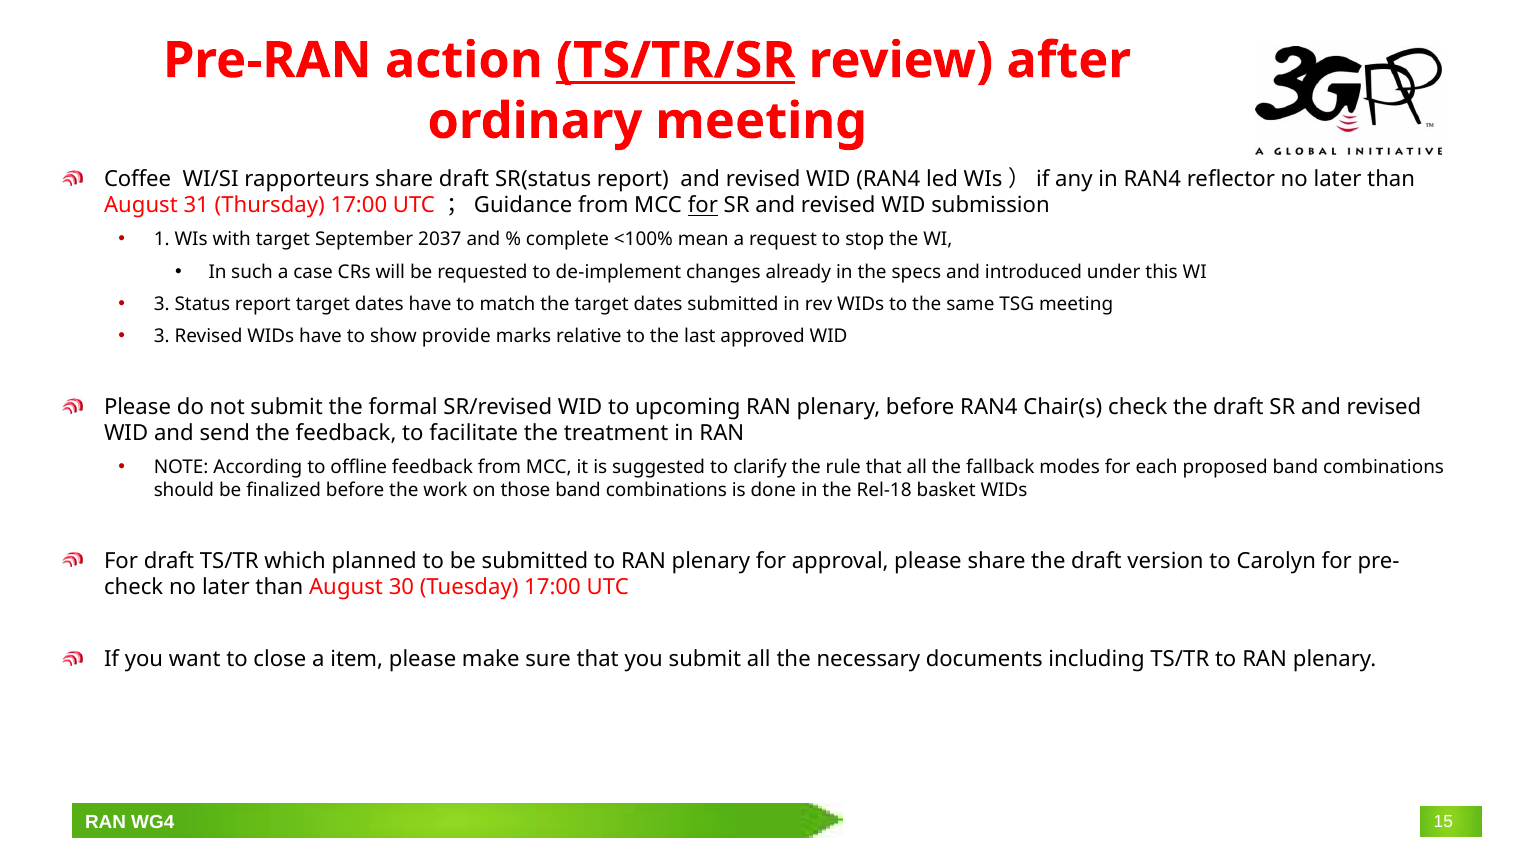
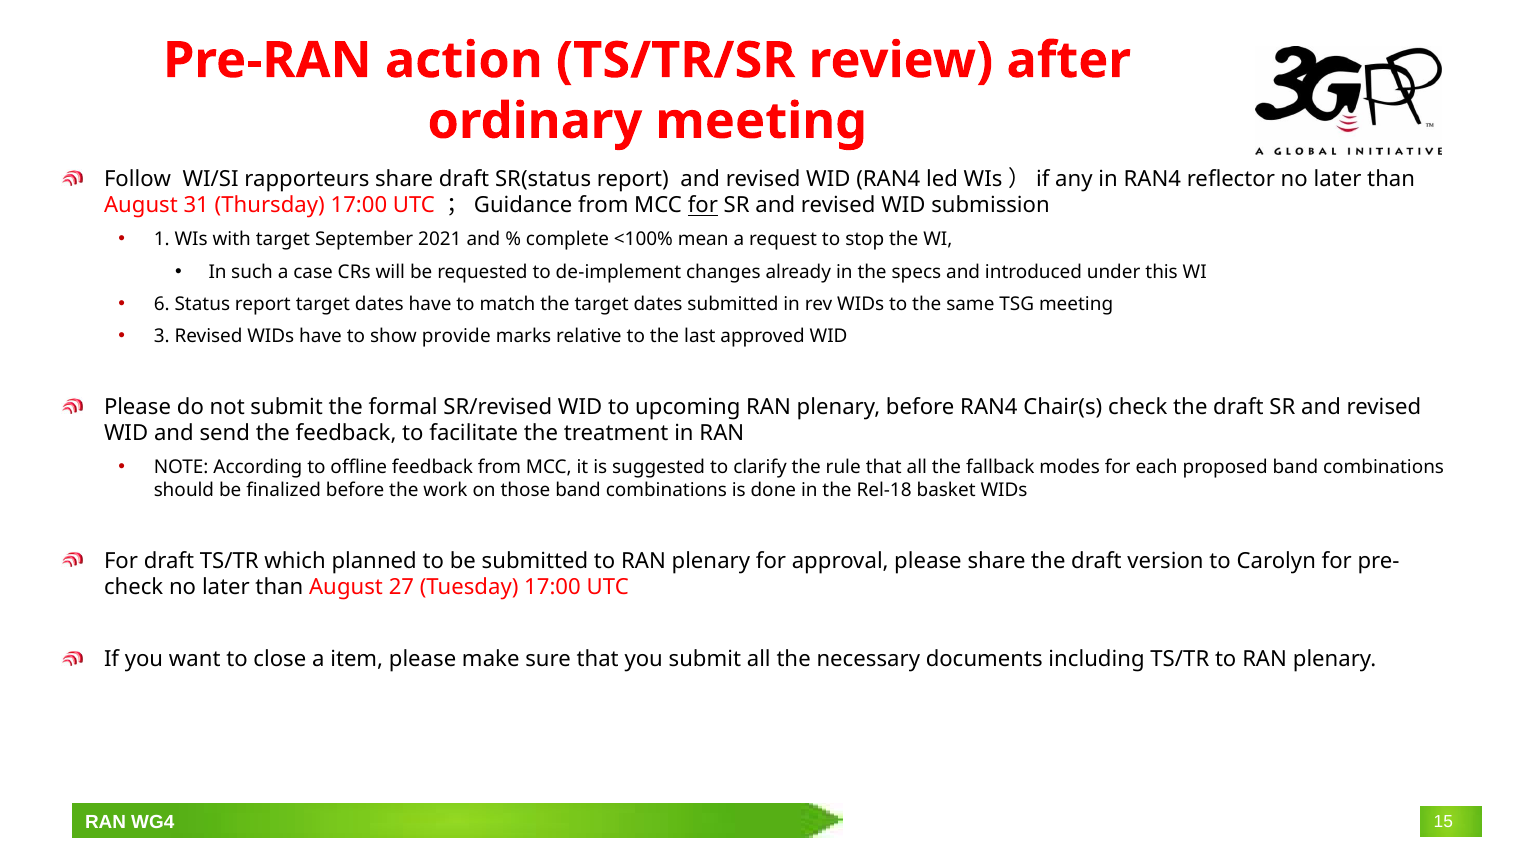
TS/TR/SR underline: present -> none
Coffee: Coffee -> Follow
2037: 2037 -> 2021
3 at (162, 304): 3 -> 6
30: 30 -> 27
